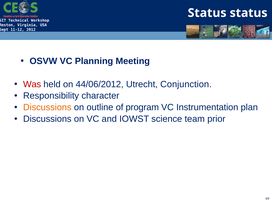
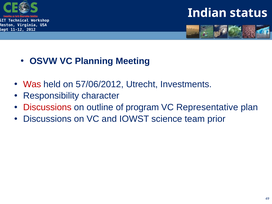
Status at (207, 13): Status -> Indian
44/06/2012: 44/06/2012 -> 57/06/2012
Conjunction: Conjunction -> Investments
Discussions at (47, 107) colour: orange -> red
Instrumentation: Instrumentation -> Representative
